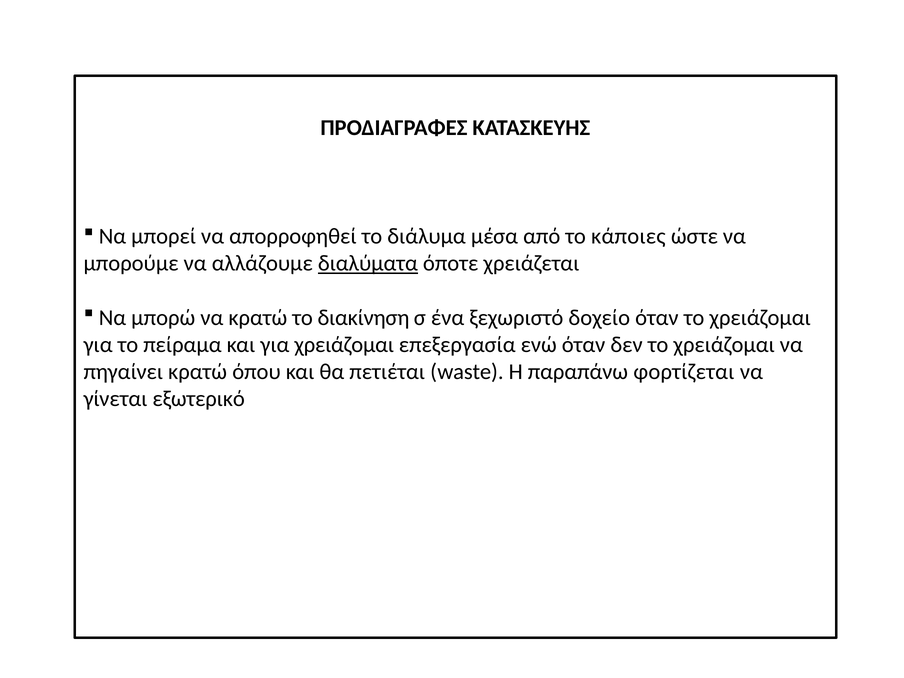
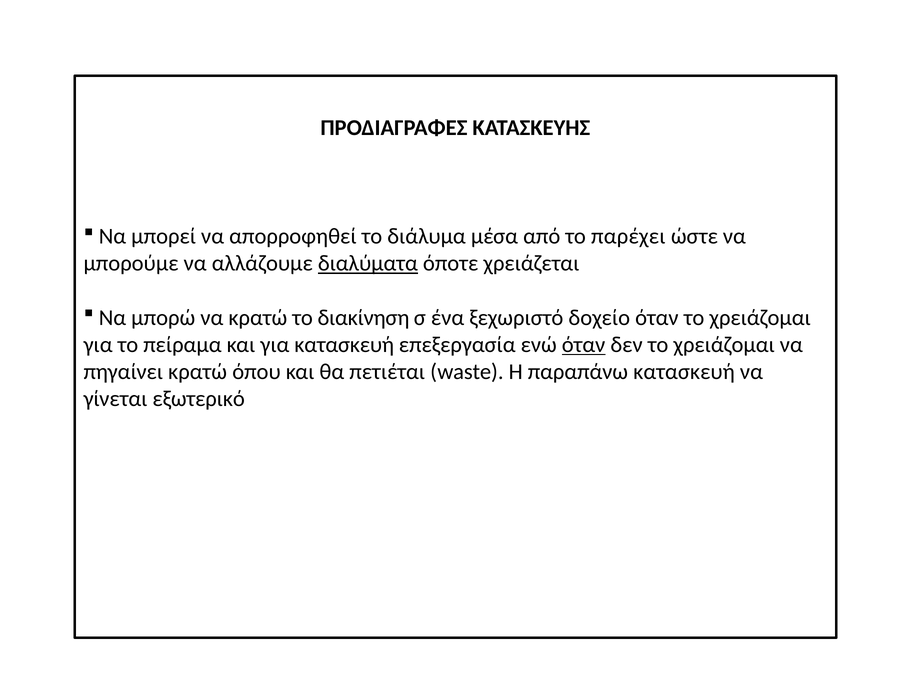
κάποιες: κάποιες -> παρέχει
για χρειάζομαι: χρειάζομαι -> κατασκευή
όταν at (584, 345) underline: none -> present
παραπάνω φορτίζεται: φορτίζεται -> κατασκευή
